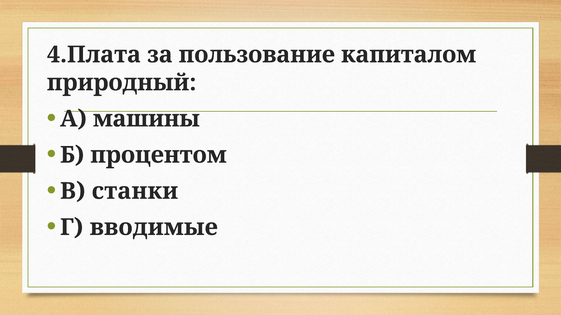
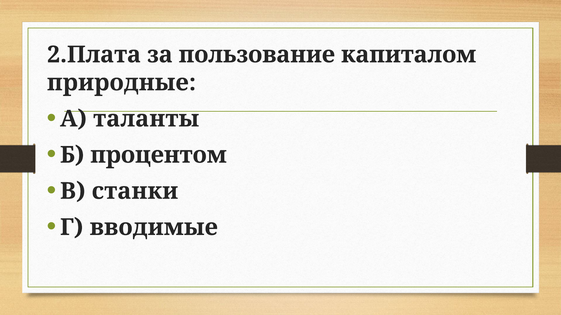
4.Плата: 4.Плата -> 2.Плата
природный: природный -> природные
машины: машины -> таланты
